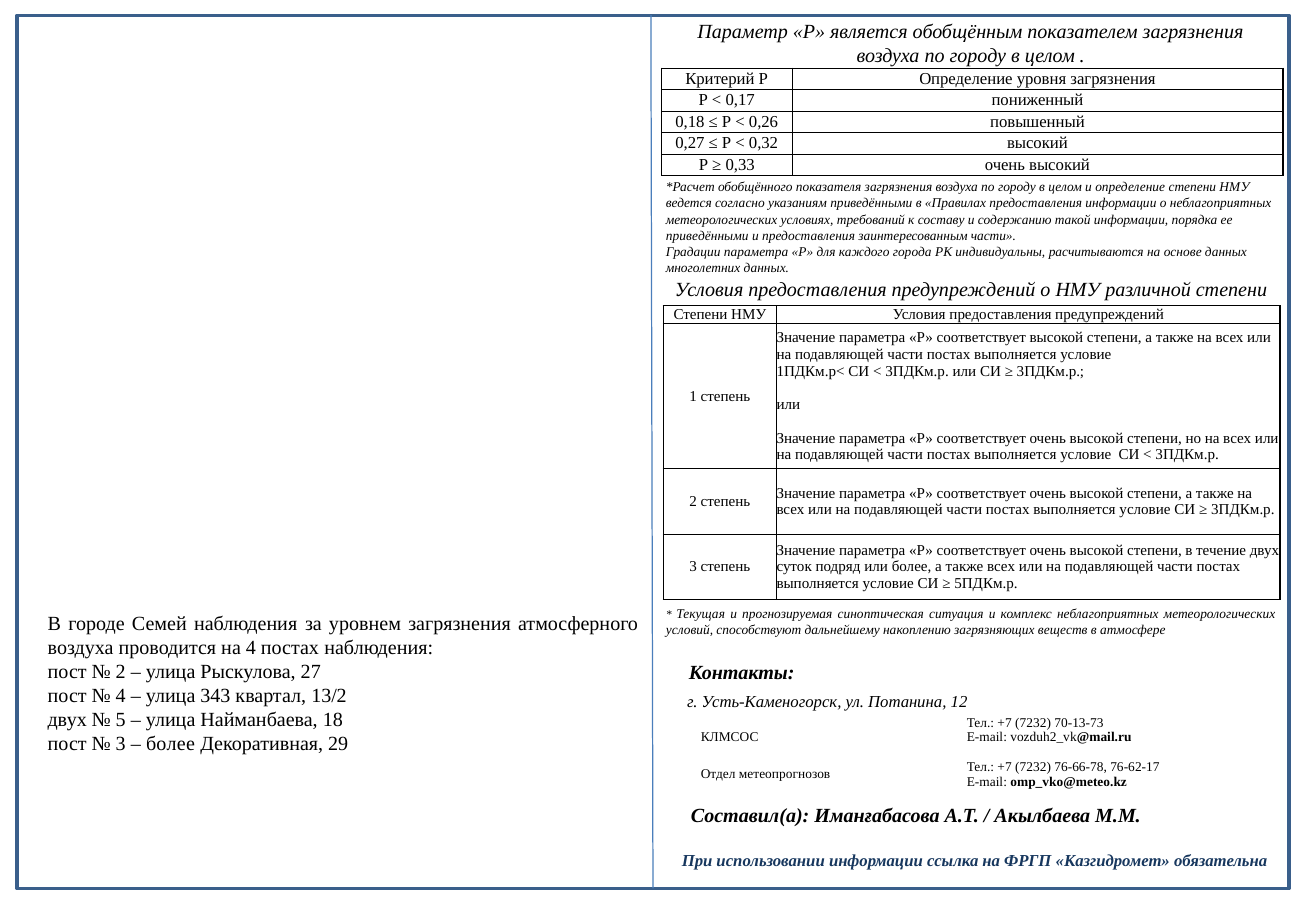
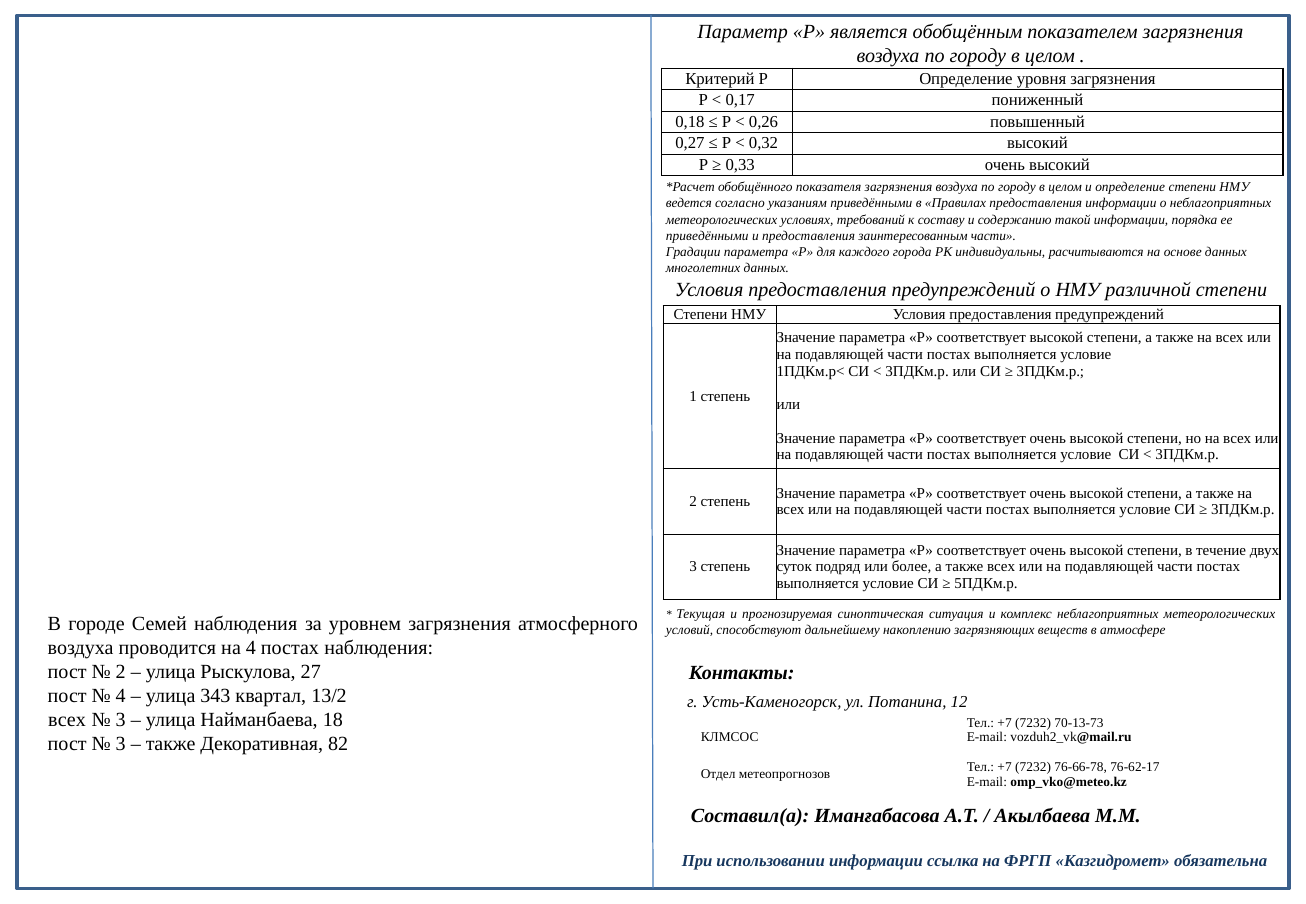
двух at (67, 720): двух -> всех
5 at (121, 720): 5 -> 3
более at (171, 744): более -> также
29: 29 -> 82
